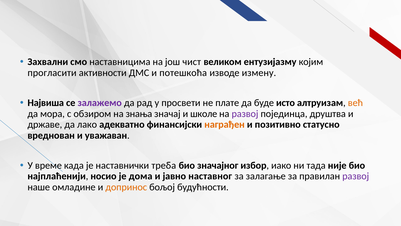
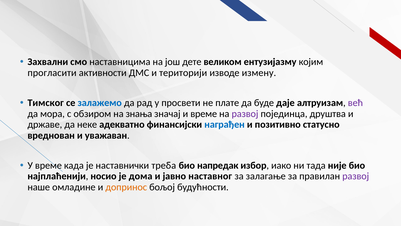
чист: чист -> дете
потешкоћа: потешкоћа -> територији
Највиша: Највиша -> Тимског
залажемо colour: purple -> blue
исто: исто -> даје
већ colour: orange -> purple
и школе: школе -> време
лако: лако -> неке
награђен colour: orange -> blue
значајног: значајног -> напредак
